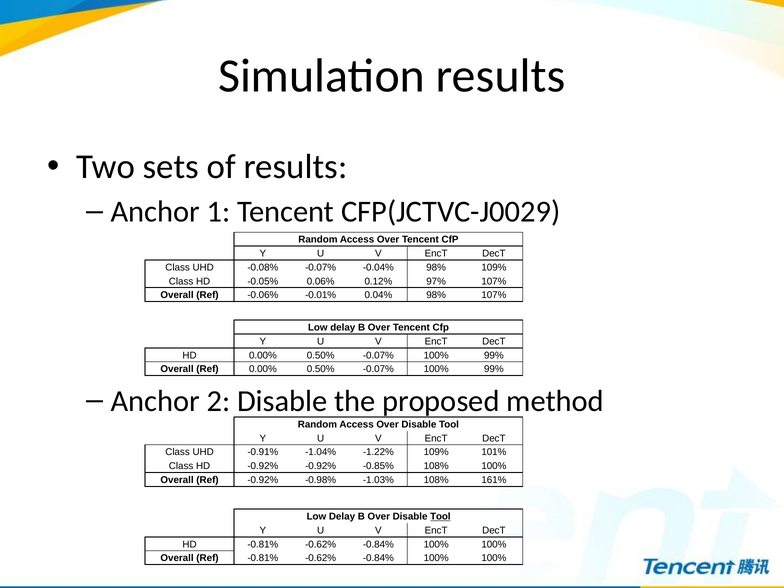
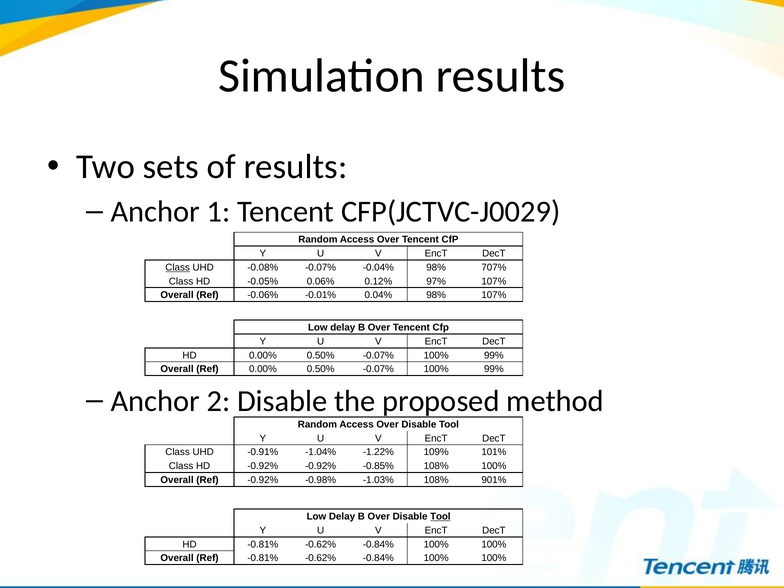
Class at (178, 267) underline: none -> present
98% 109%: 109% -> 707%
161%: 161% -> 901%
